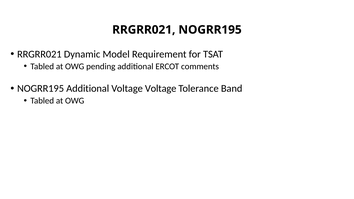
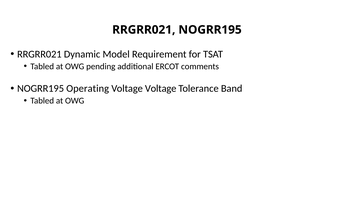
NOGRR195 Additional: Additional -> Operating
